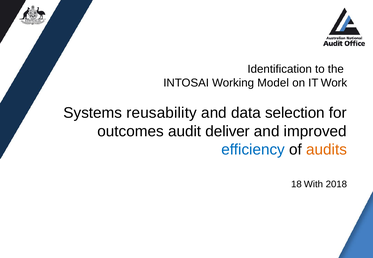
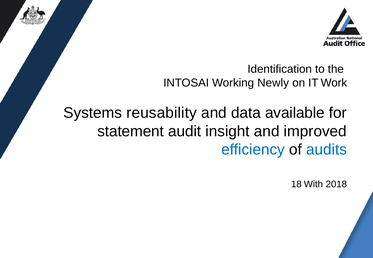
Model: Model -> Newly
selection: selection -> available
outcomes: outcomes -> statement
deliver: deliver -> insight
audits colour: orange -> blue
